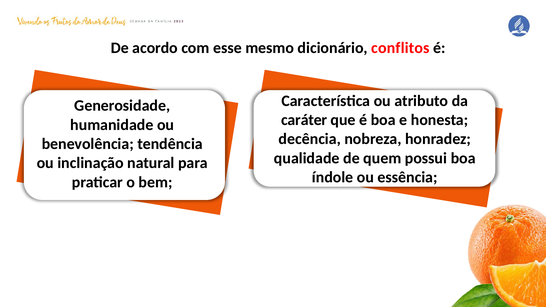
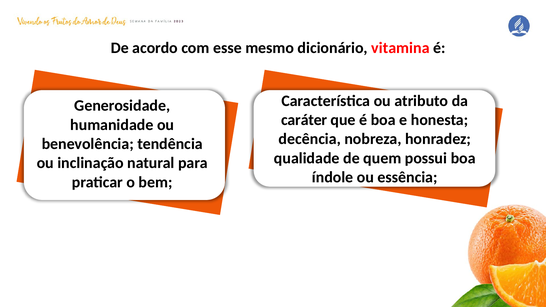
conflitos: conflitos -> vitamina
